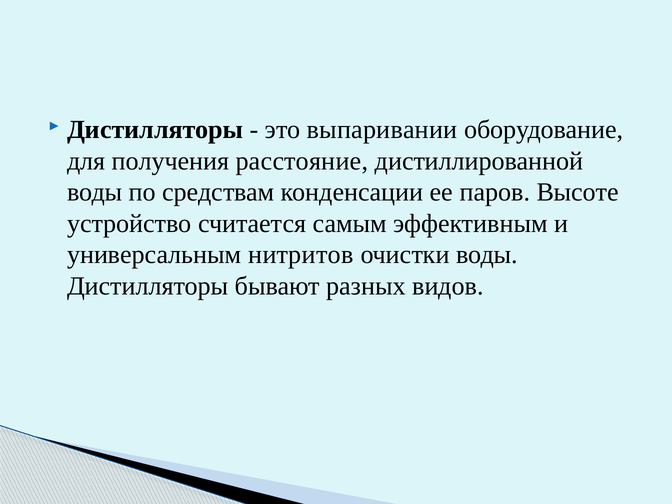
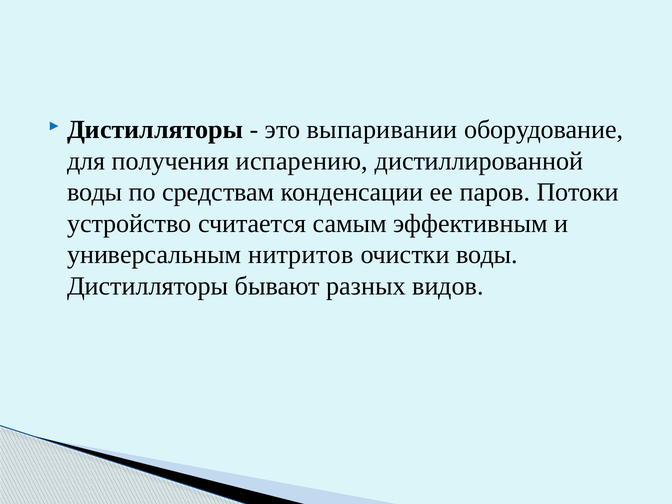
расстояние: расстояние -> испарению
Высоте: Высоте -> Потоки
